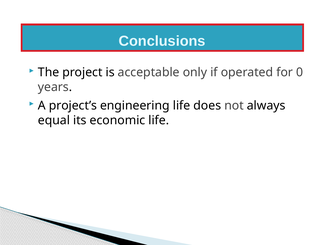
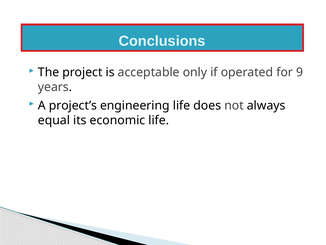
0: 0 -> 9
